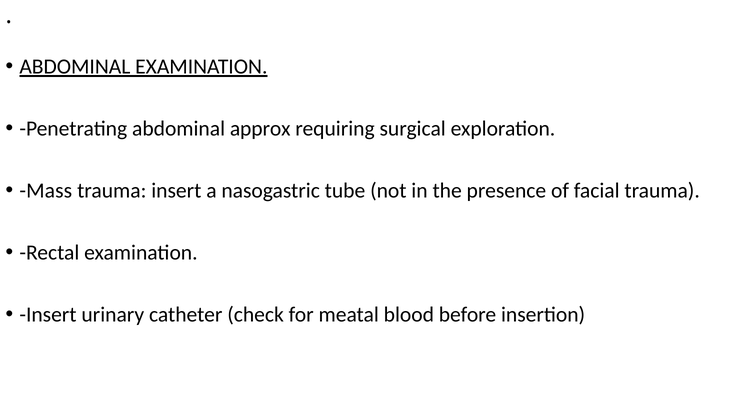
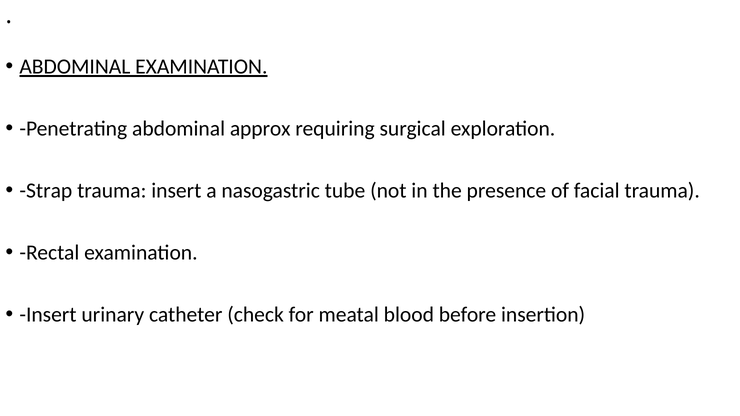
Mass: Mass -> Strap
